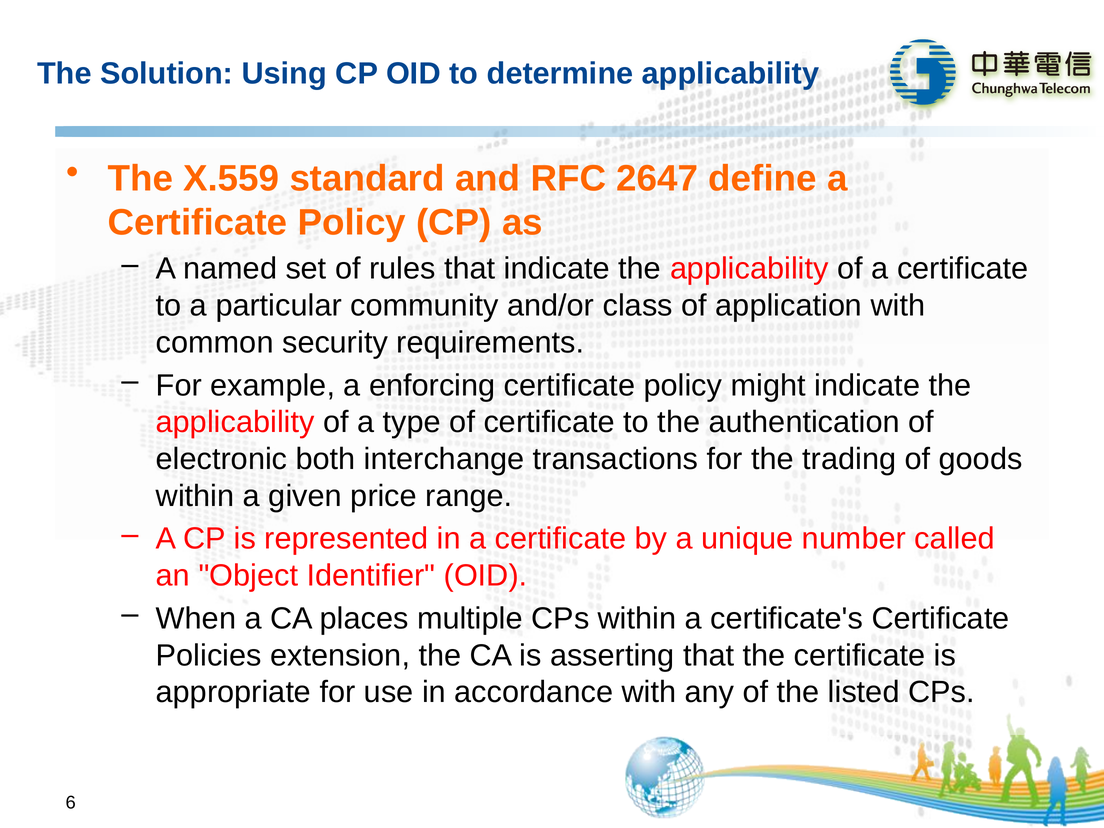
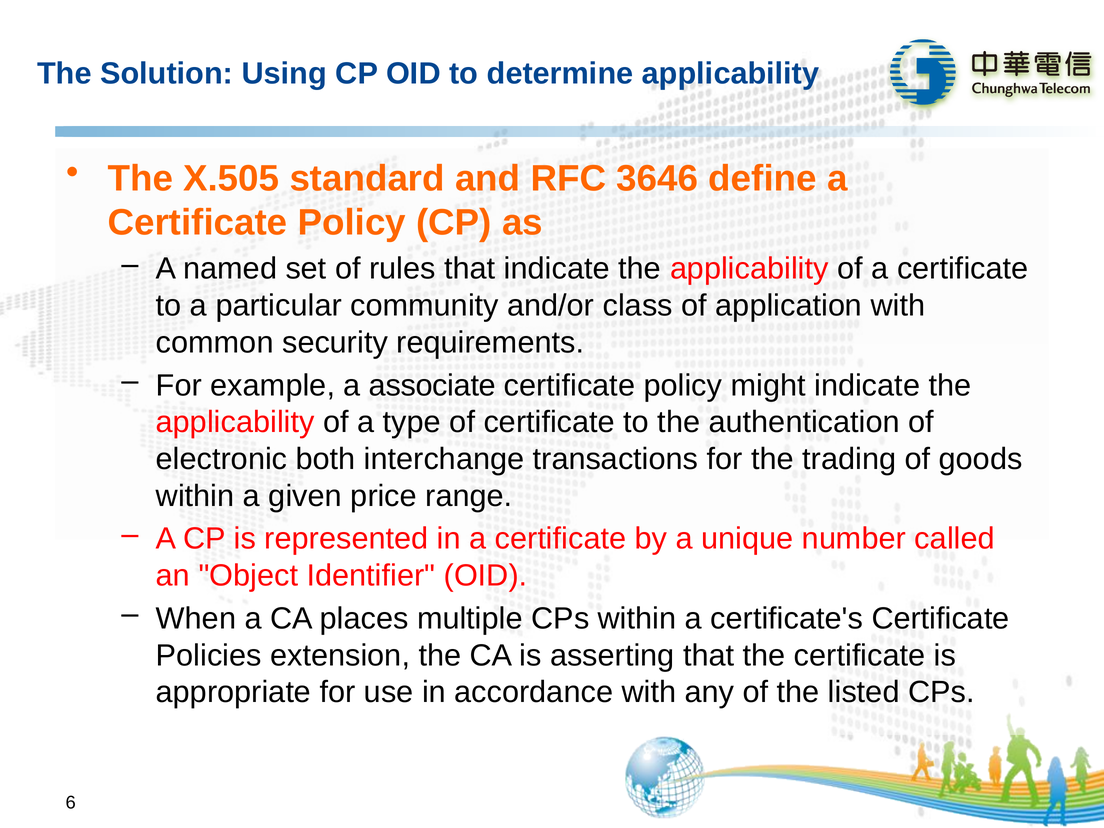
X.559: X.559 -> X.505
2647: 2647 -> 3646
enforcing: enforcing -> associate
